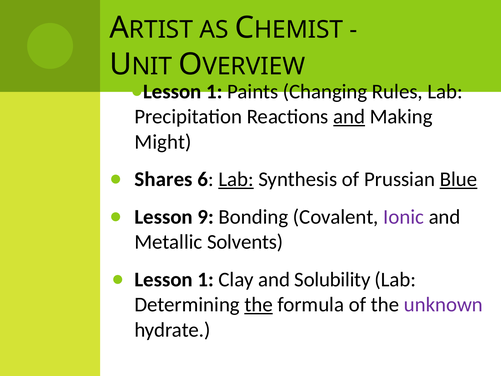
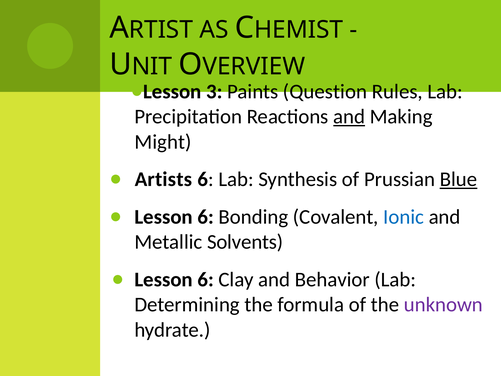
1 at (214, 92): 1 -> 3
Changing: Changing -> Question
Shares: Shares -> Artists
Lab at (236, 179) underline: present -> none
9 at (206, 217): 9 -> 6
Ionic colour: purple -> blue
1 at (206, 280): 1 -> 6
Solubility: Solubility -> Behavior
the at (259, 305) underline: present -> none
